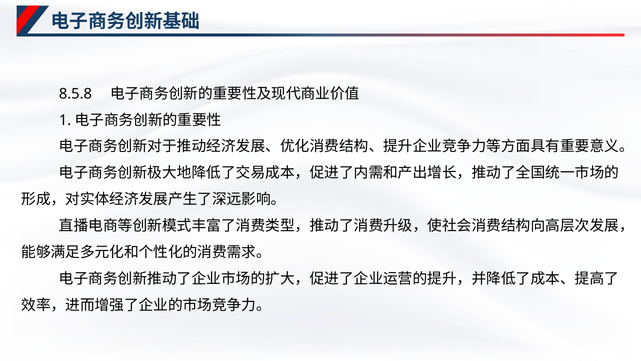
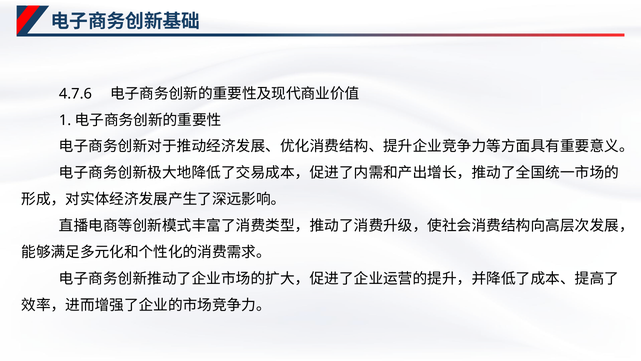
8.5.8: 8.5.8 -> 4.7.6
